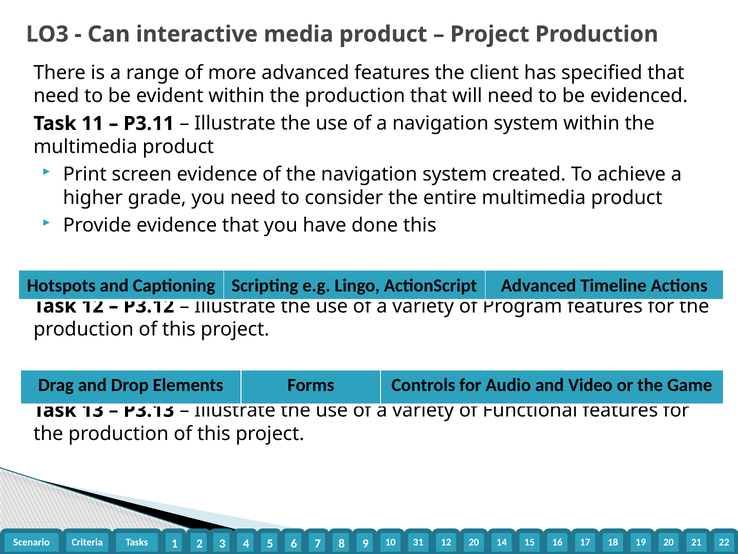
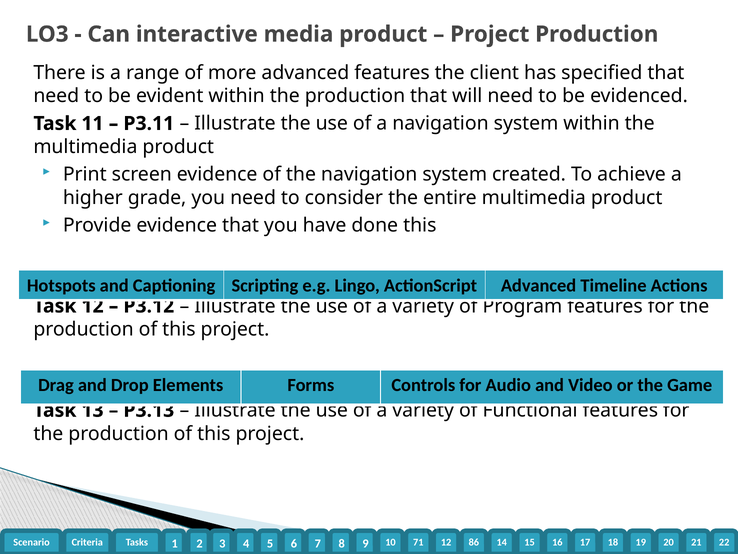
31: 31 -> 71
12 20: 20 -> 86
